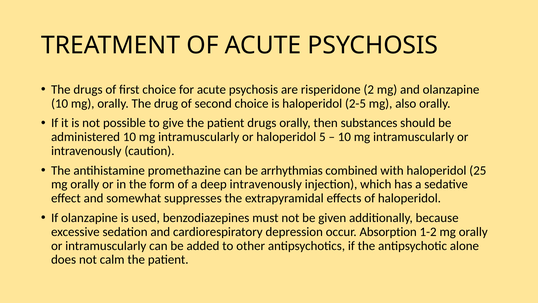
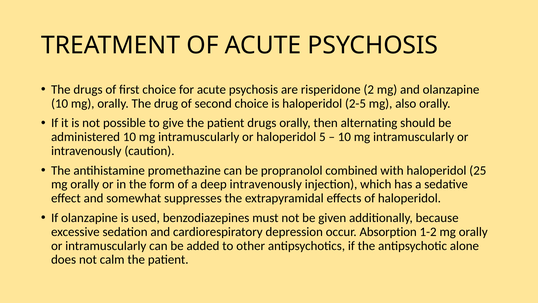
substances: substances -> alternating
arrhythmias: arrhythmias -> propranolol
